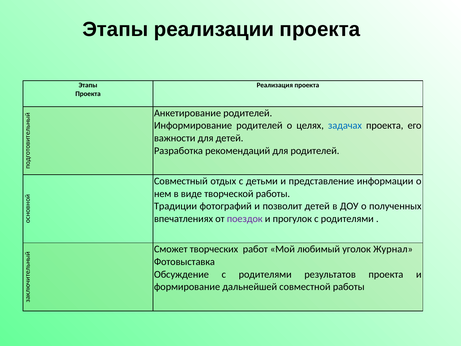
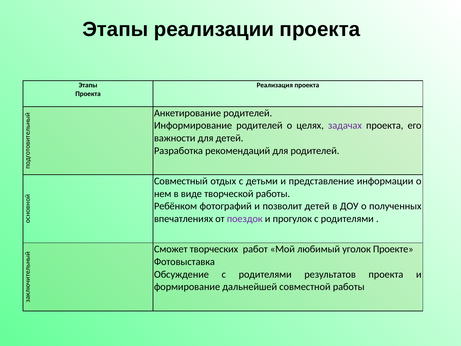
задачах colour: blue -> purple
Традиции: Традиции -> Ребёнком
Журнал: Журнал -> Проекте
